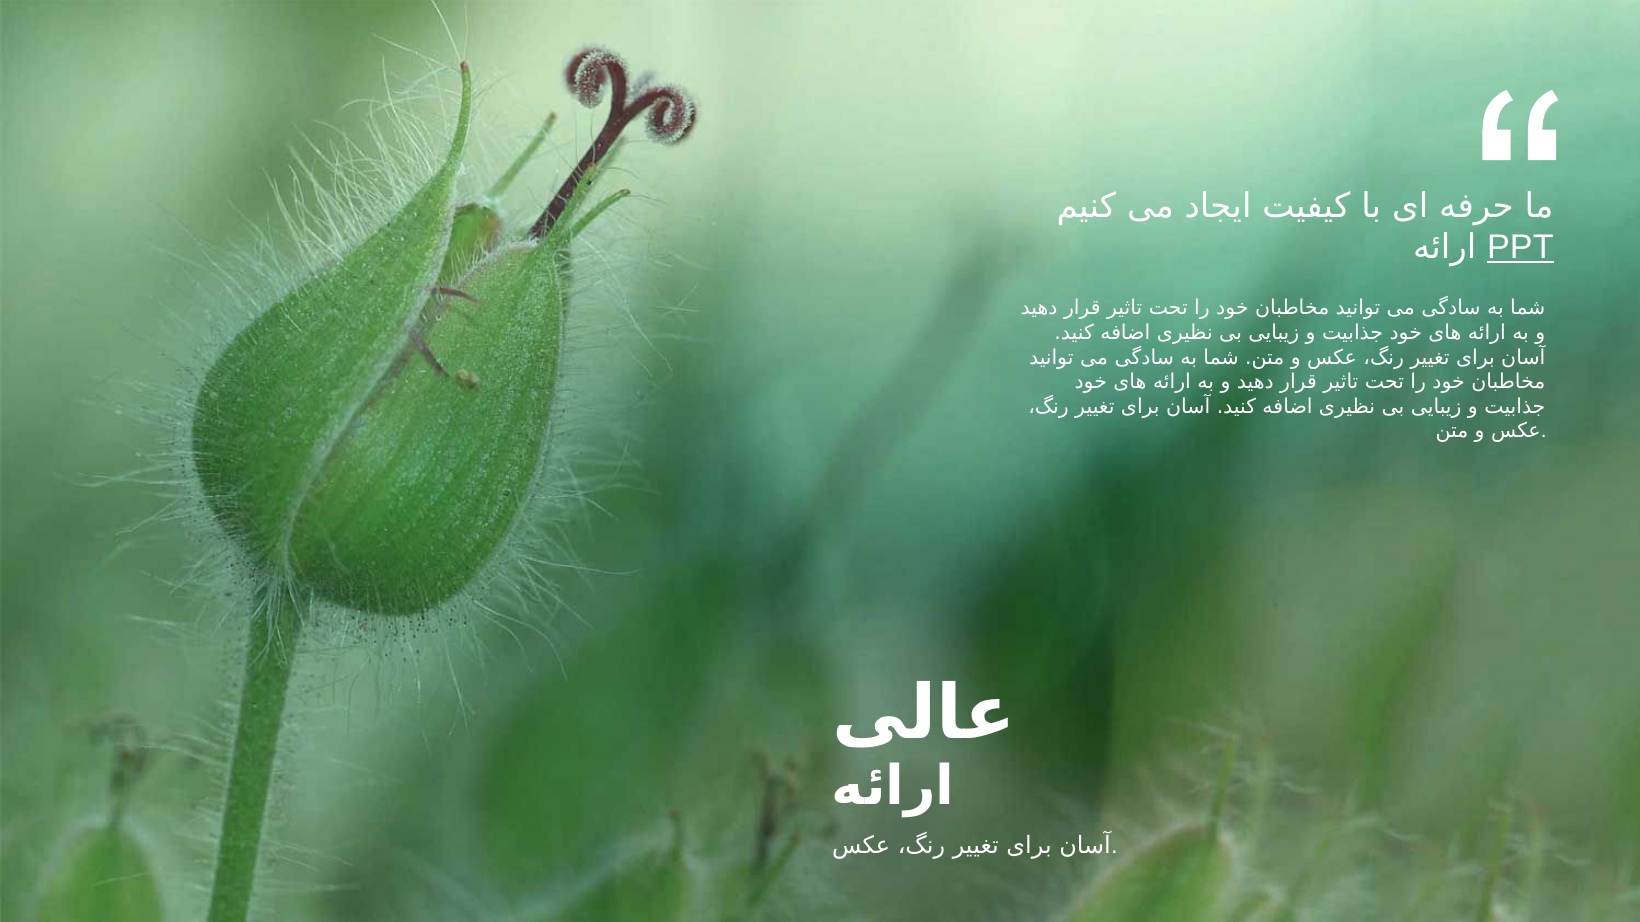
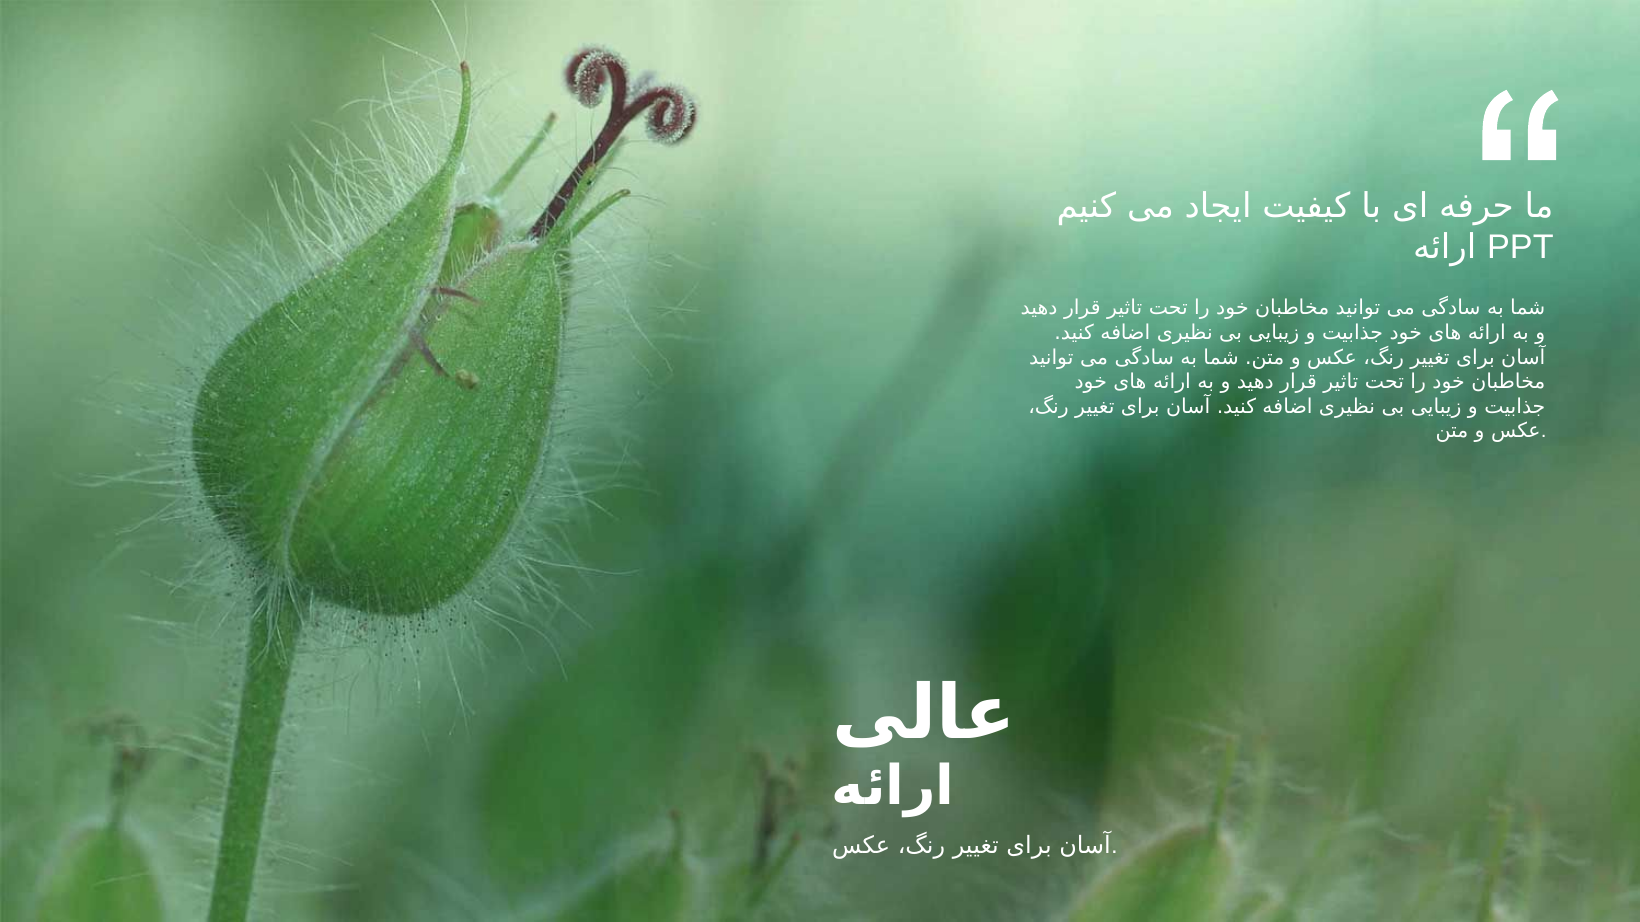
PPT underline: present -> none
